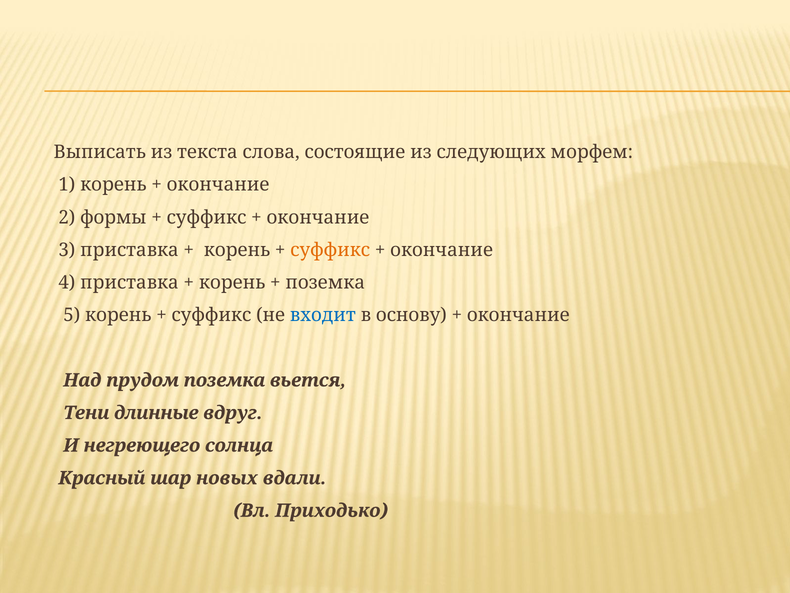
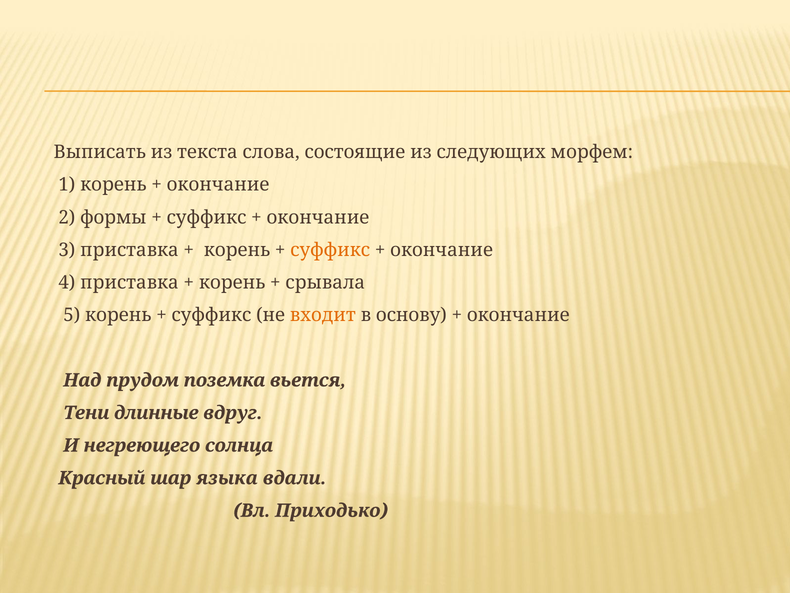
поземка at (325, 282): поземка -> срывала
входит colour: blue -> orange
новых: новых -> языка
